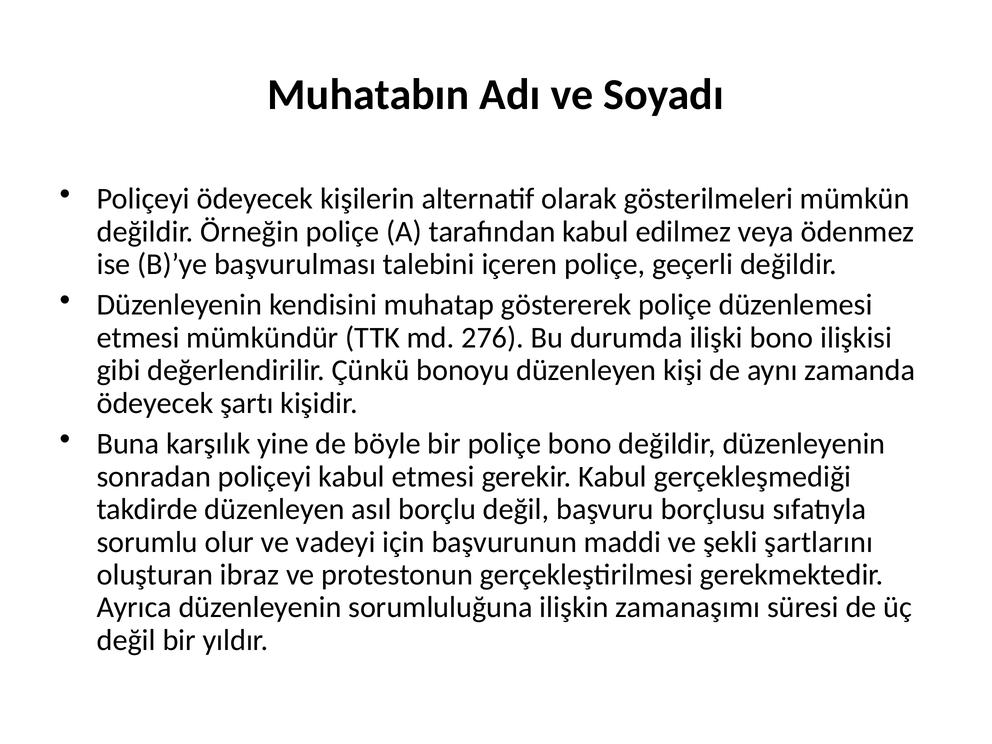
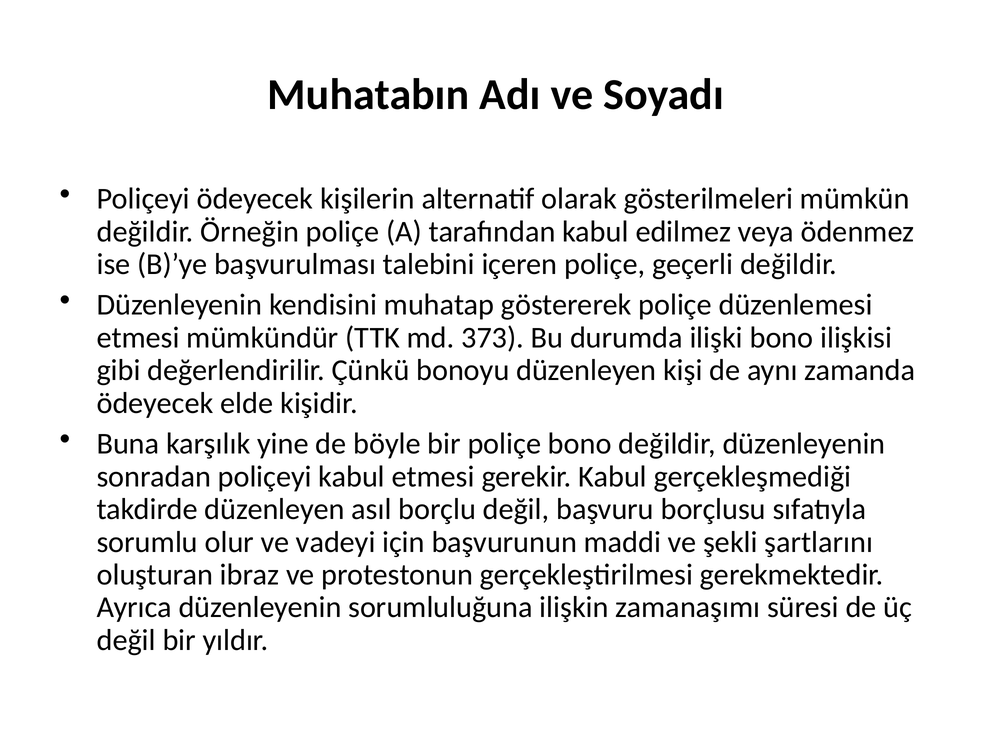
276: 276 -> 373
şartı: şartı -> elde
